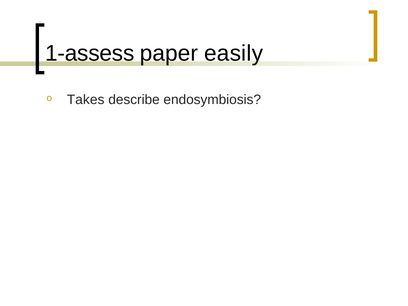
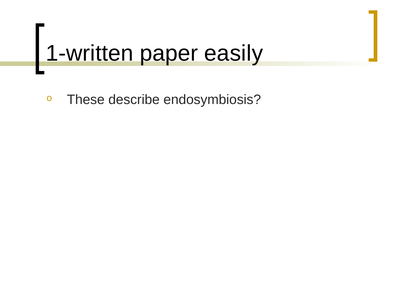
1-assess: 1-assess -> 1-written
Takes: Takes -> These
